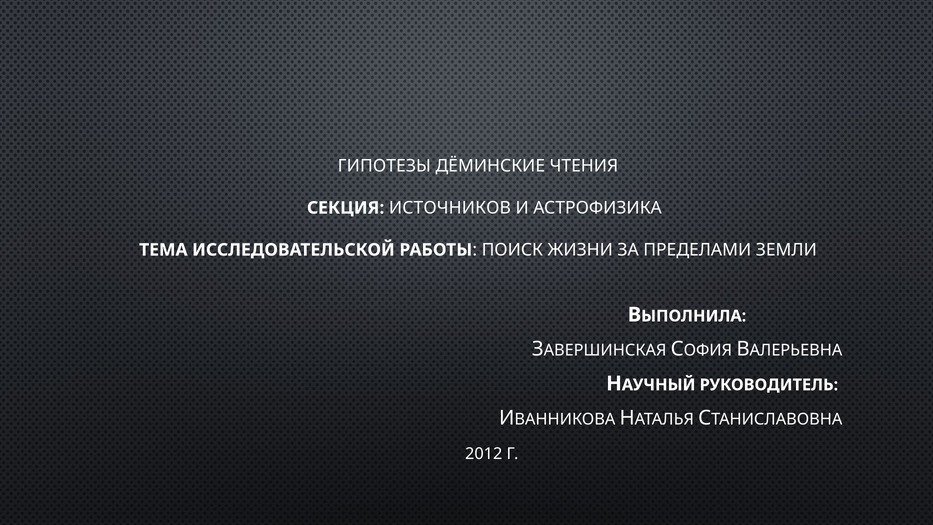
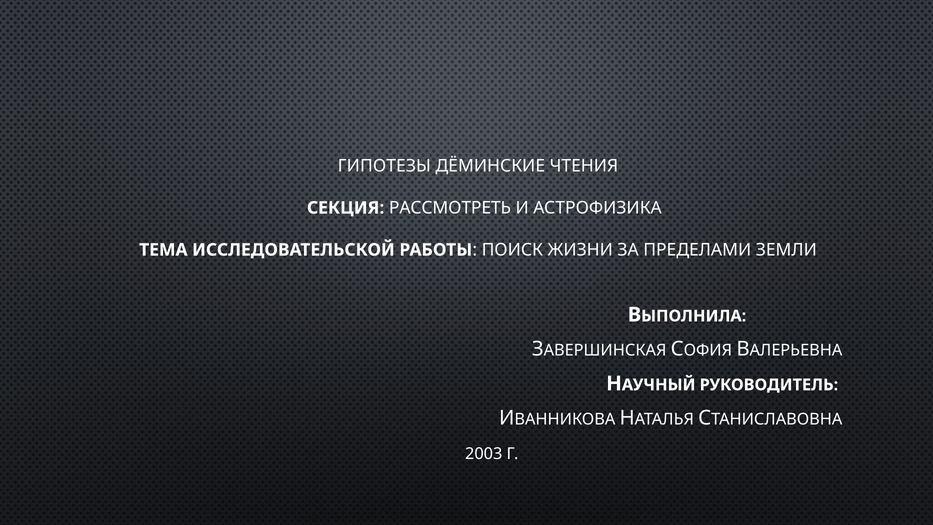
ИСТОЧНИКОВ: ИСТОЧНИКОВ -> РАССМОТРЕТЬ
2012: 2012 -> 2003
